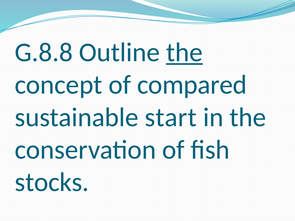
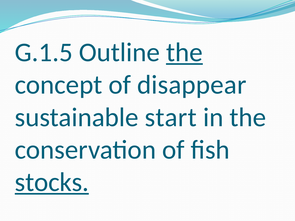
G.8.8: G.8.8 -> G.1.5
compared: compared -> disappear
stocks underline: none -> present
